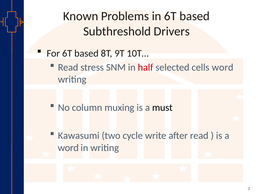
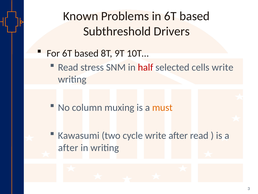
cells word: word -> write
must colour: black -> orange
word at (68, 147): word -> after
